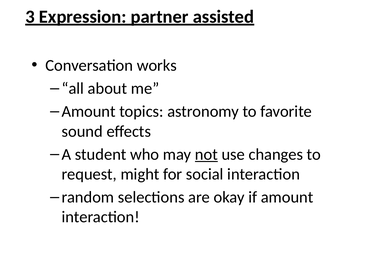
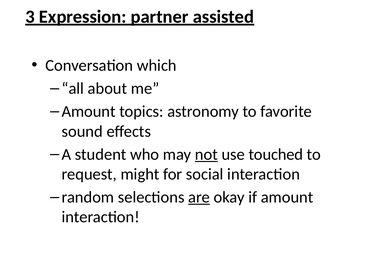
works: works -> which
changes: changes -> touched
are underline: none -> present
